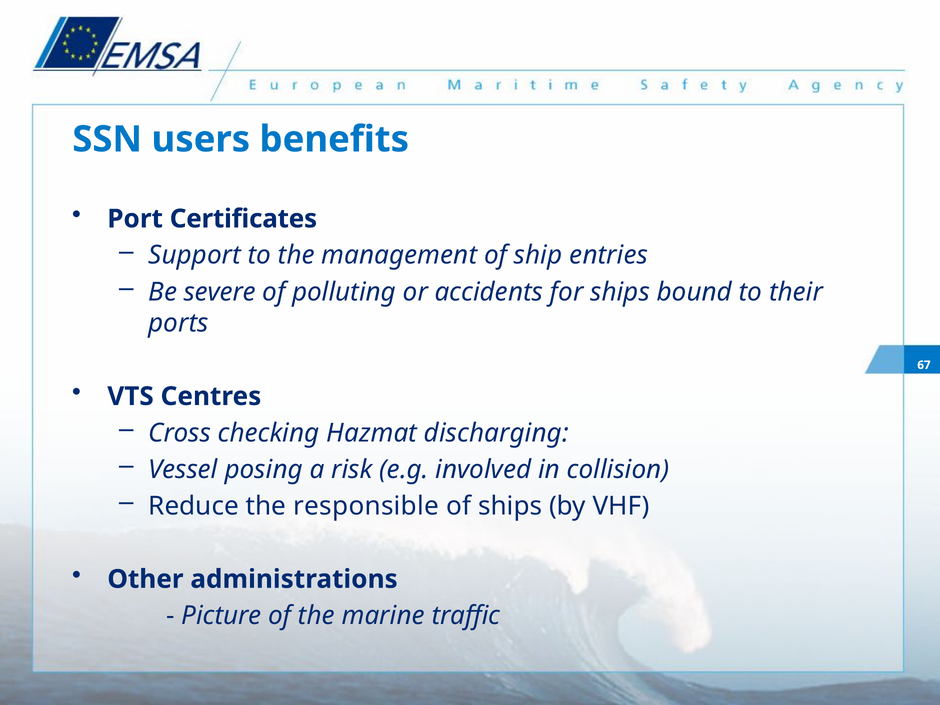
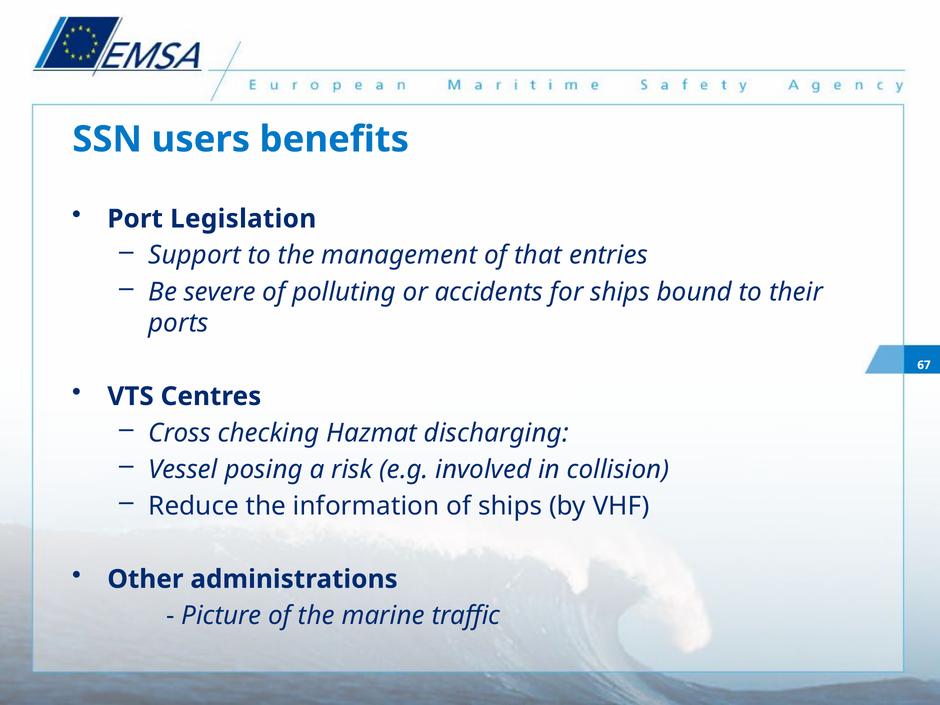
Certificates: Certificates -> Legislation
ship: ship -> that
responsible: responsible -> information
